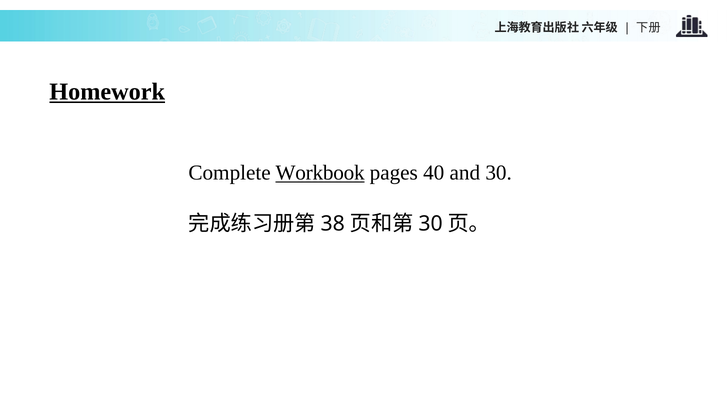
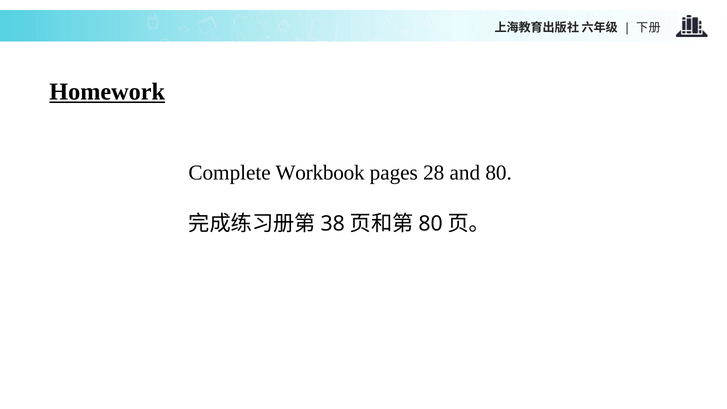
Workbook underline: present -> none
40: 40 -> 28
and 30: 30 -> 80
30 at (431, 224): 30 -> 80
